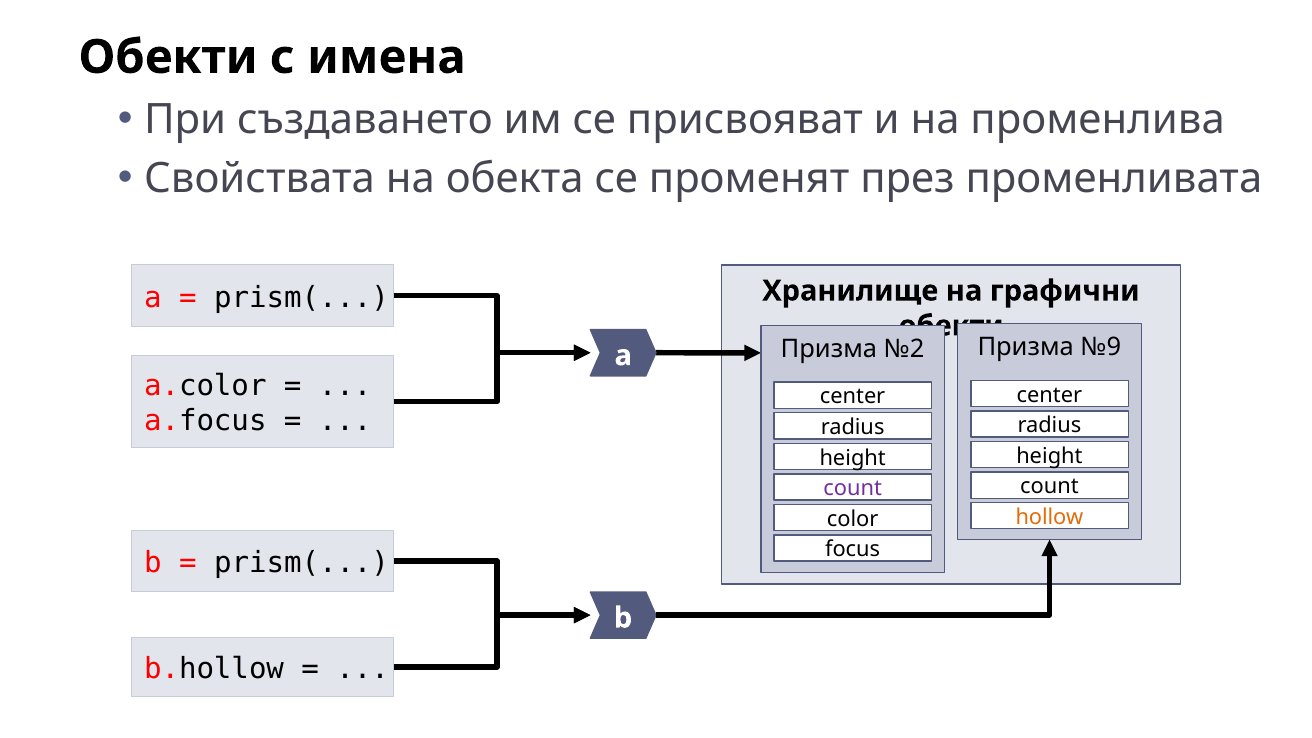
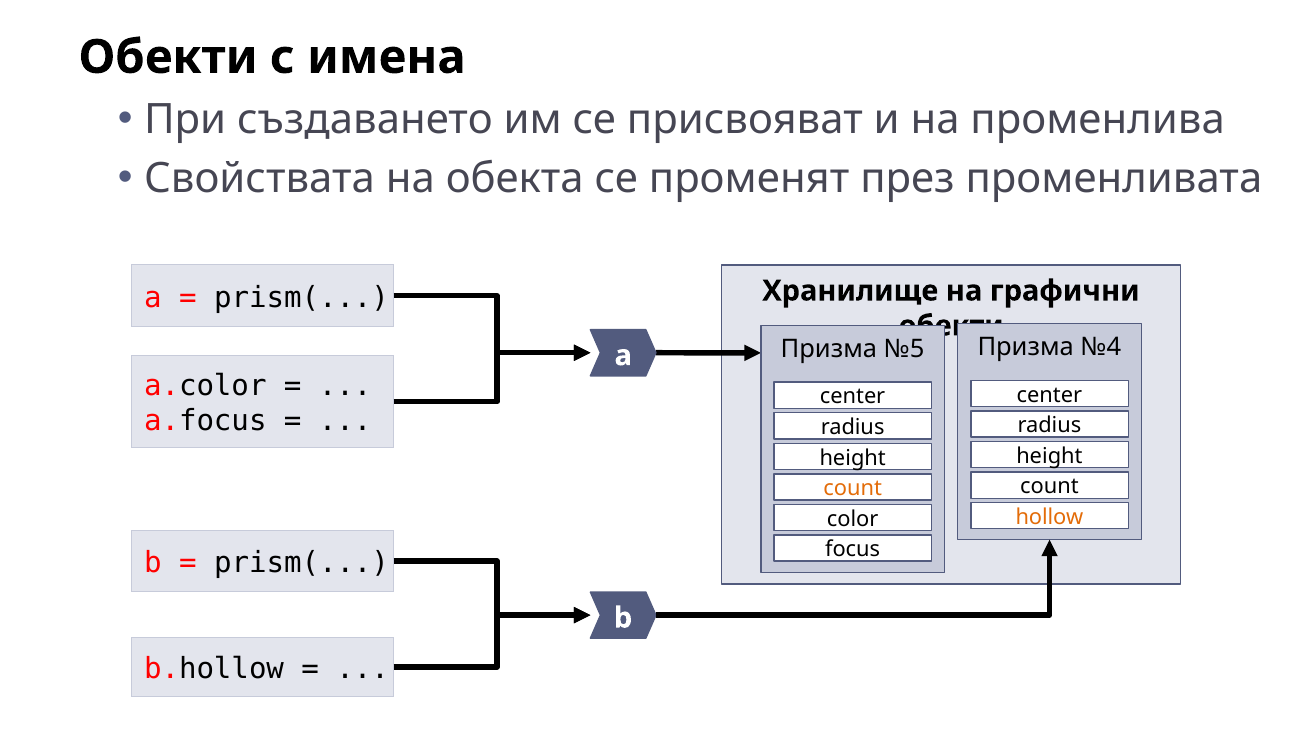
№9: №9 -> №4
№2: №2 -> №5
count at (853, 489) colour: purple -> orange
